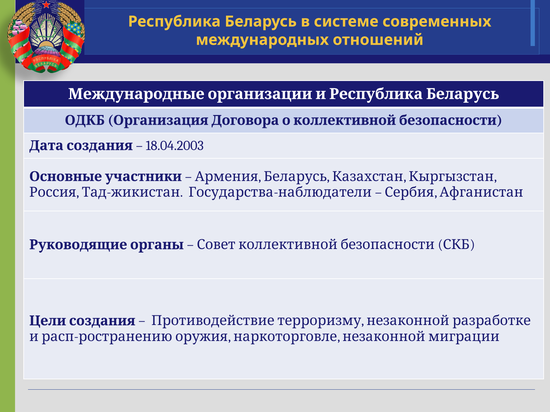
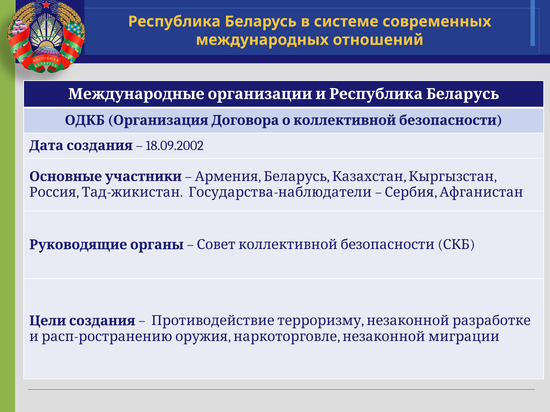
18.04.2003: 18.04.2003 -> 18.09.2002
